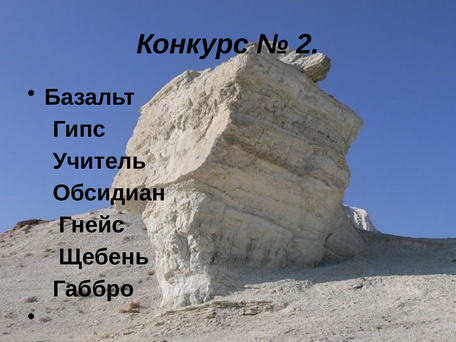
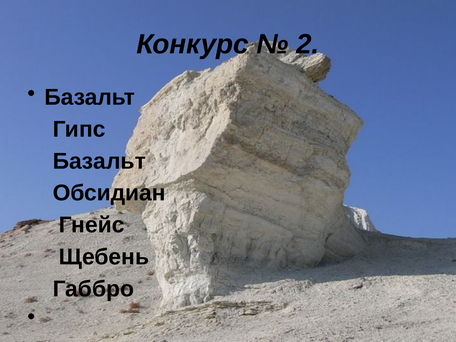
Учитель at (99, 161): Учитель -> Базальт
